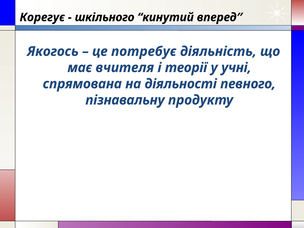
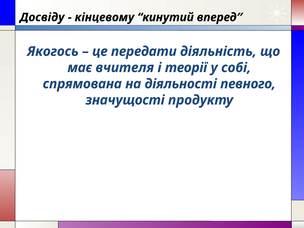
Корегує: Корегує -> Досвіду
шкільного: шкільного -> кінцевому
потребує: потребує -> передати
учні: учні -> собі
пізнавальну: пізнавальну -> значущості
